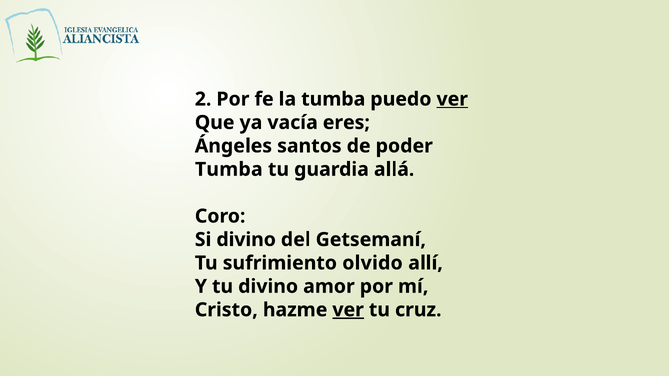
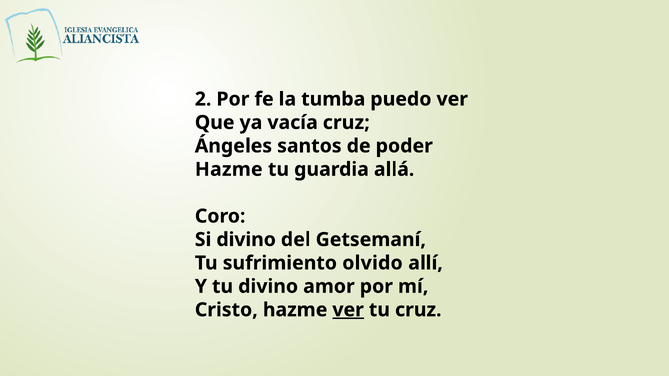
ver at (452, 99) underline: present -> none
vacía eres: eres -> cruz
Tumba at (229, 170): Tumba -> Hazme
